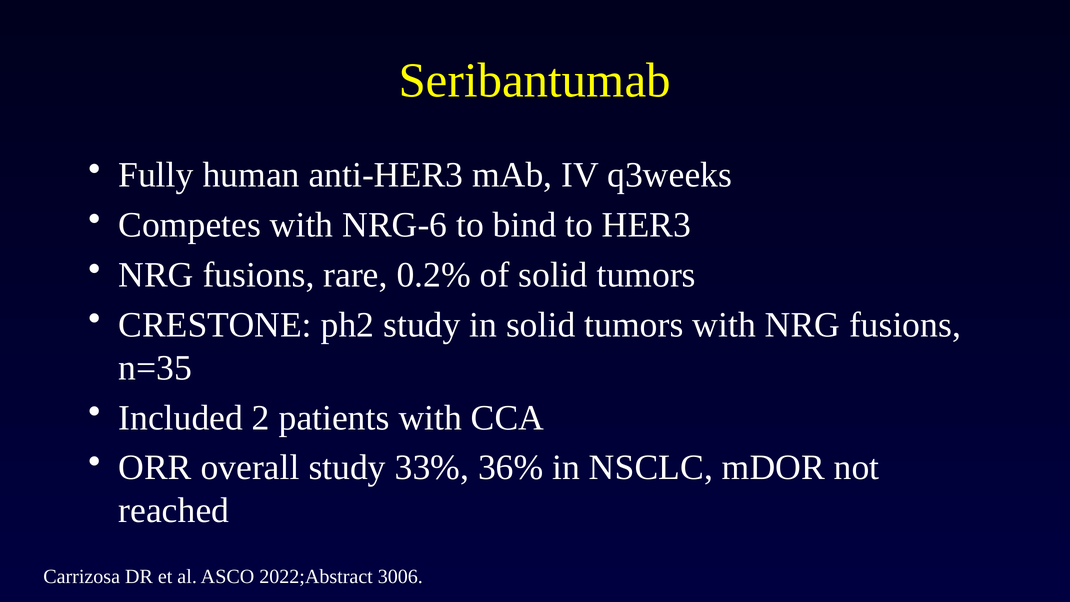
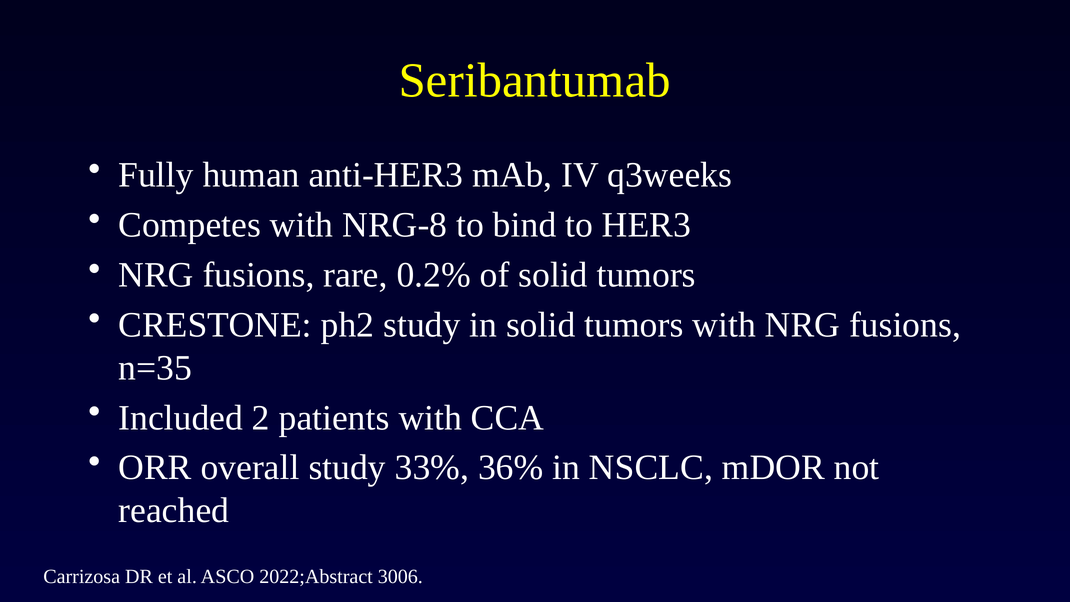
NRG-6: NRG-6 -> NRG-8
